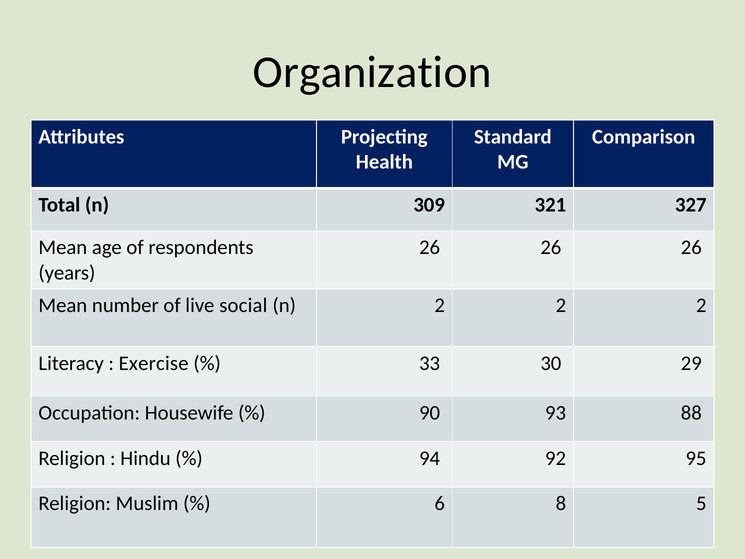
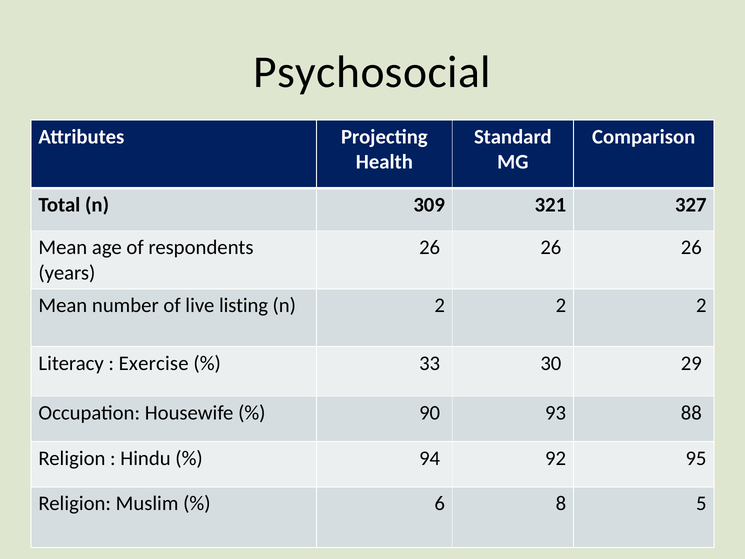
Organization: Organization -> Psychosocial
social: social -> listing
